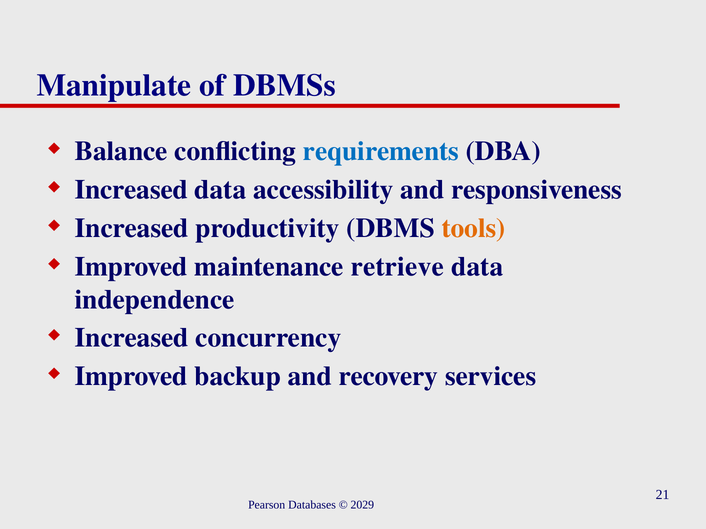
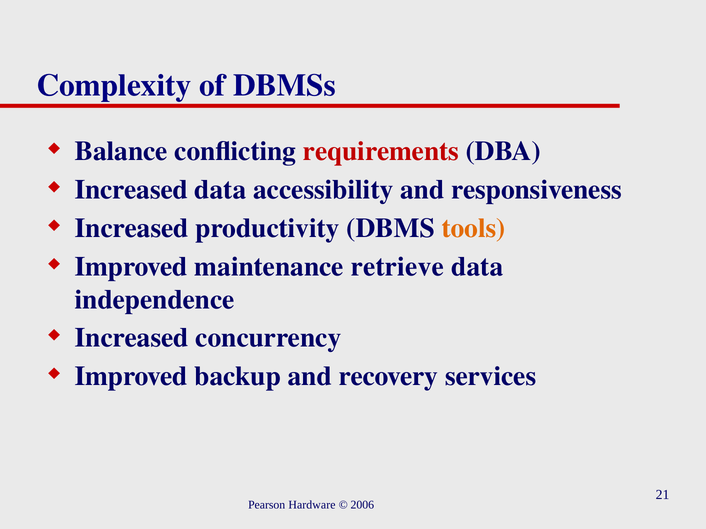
Manipulate: Manipulate -> Complexity
requirements colour: blue -> red
Databases: Databases -> Hardware
2029: 2029 -> 2006
